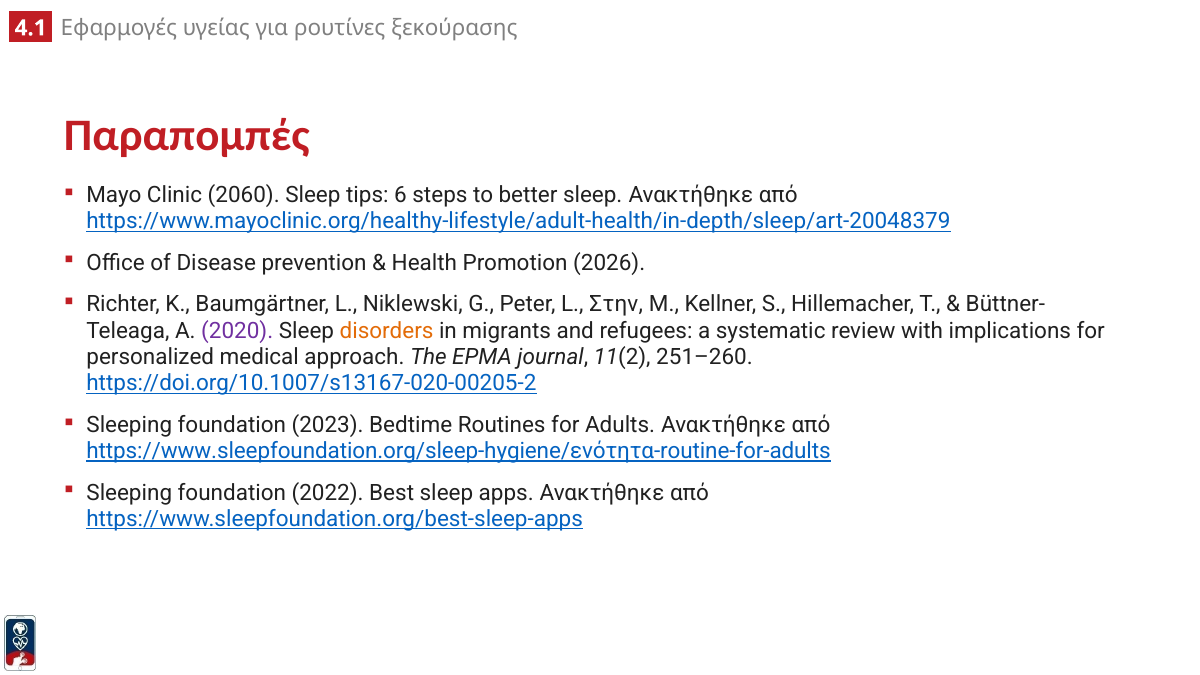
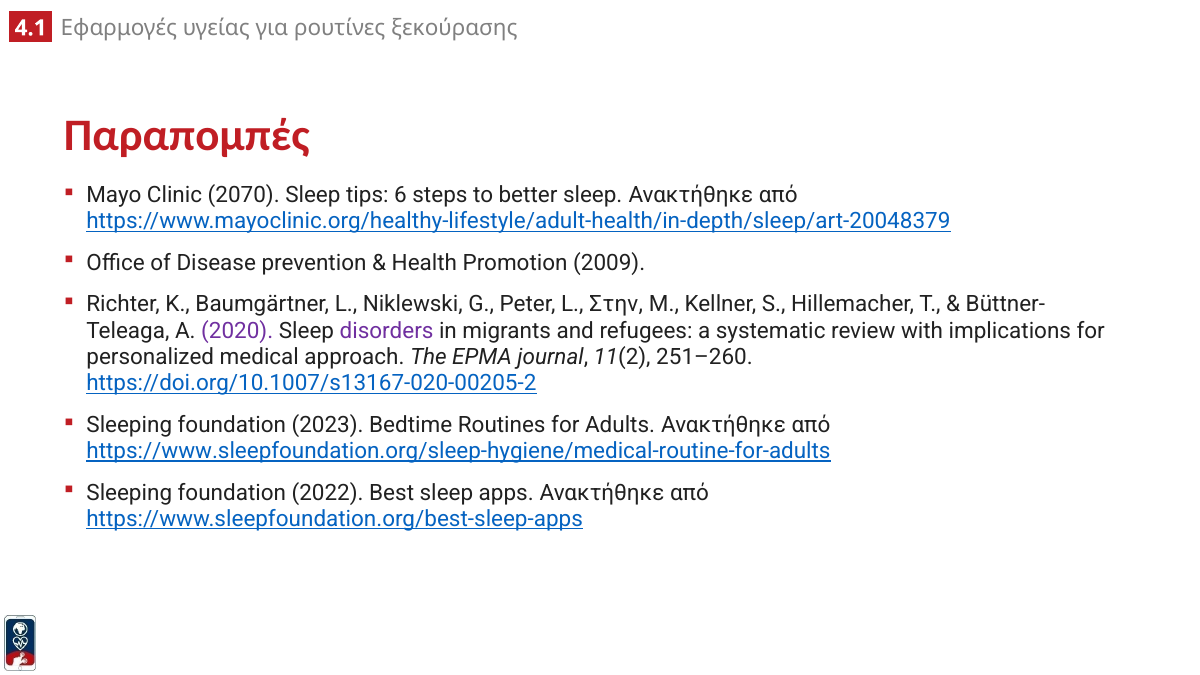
2060: 2060 -> 2070
2026: 2026 -> 2009
disorders colour: orange -> purple
https://www.sleepfoundation.org/sleep-hygiene/ενότητα-routine-for-adults: https://www.sleepfoundation.org/sleep-hygiene/ενότητα-routine-for-adults -> https://www.sleepfoundation.org/sleep-hygiene/medical-routine-for-adults
